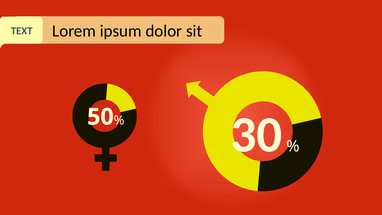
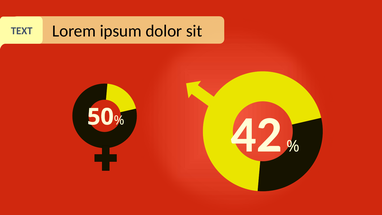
30: 30 -> 42
